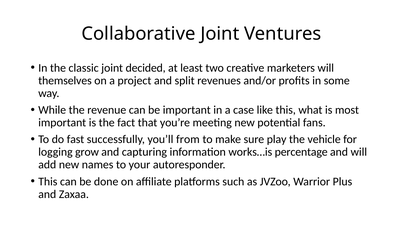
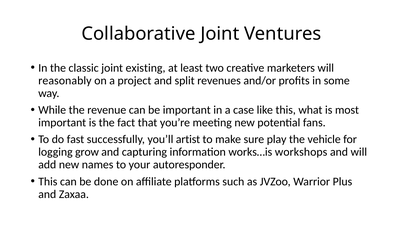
decided: decided -> existing
themselves: themselves -> reasonably
from: from -> artist
percentage: percentage -> workshops
